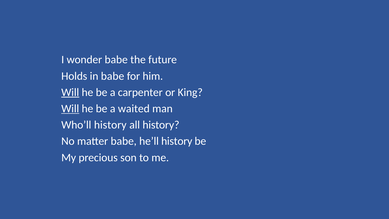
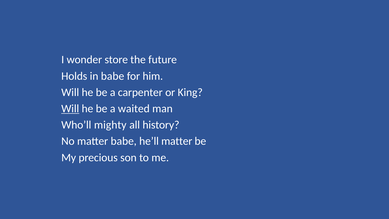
wonder babe: babe -> store
Will at (70, 92) underline: present -> none
Who’ll history: history -> mighty
he’ll history: history -> matter
